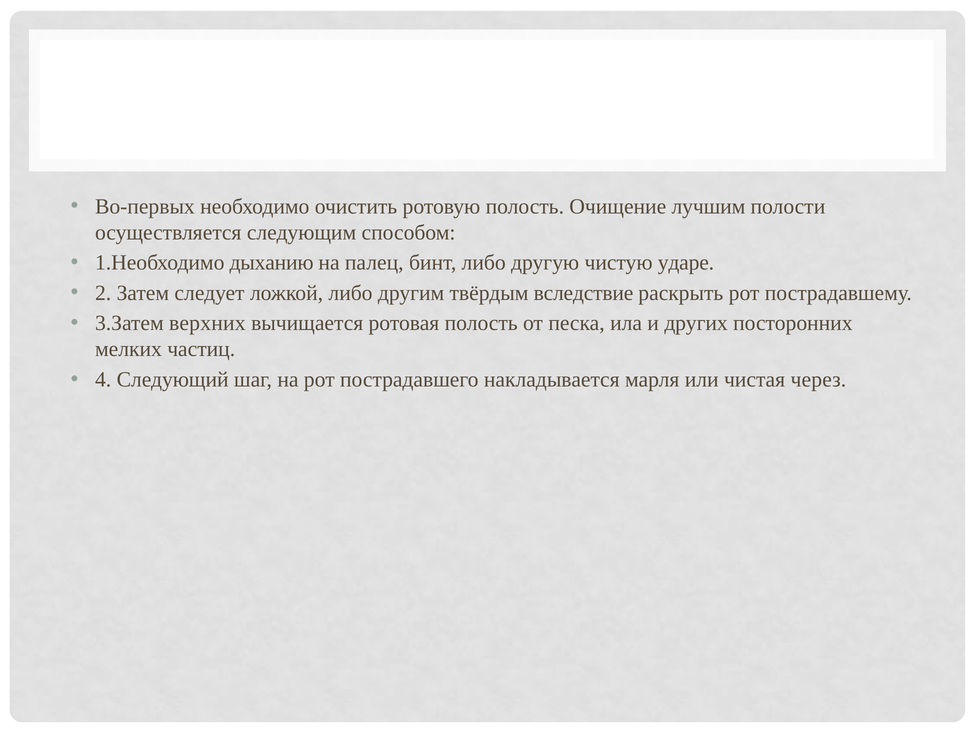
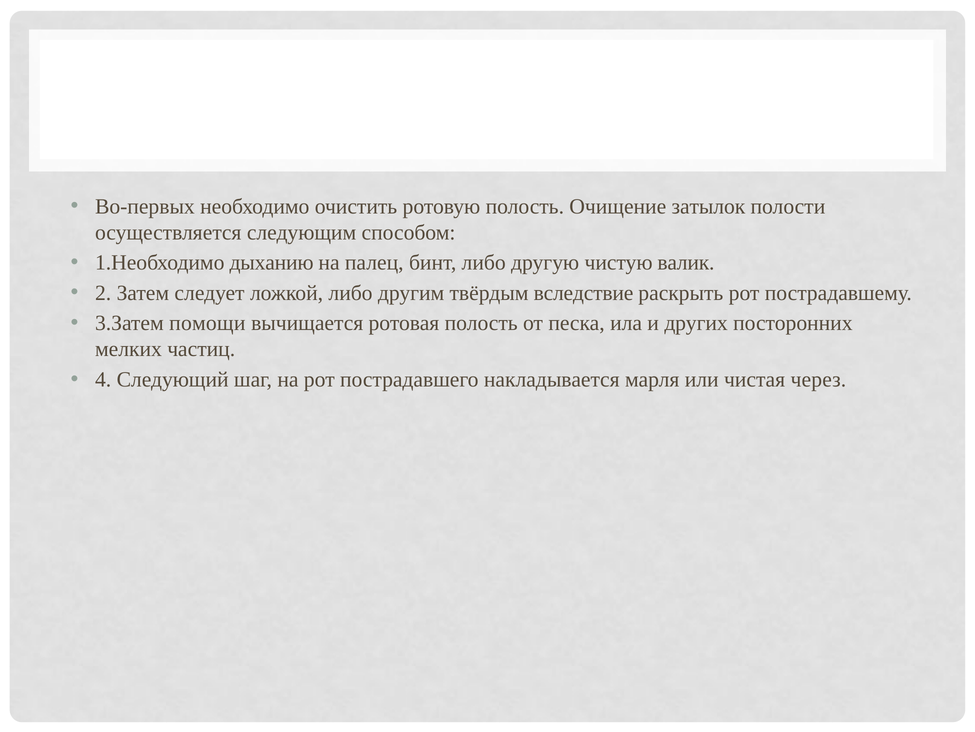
лучшим: лучшим -> затылок
ударе: ударе -> валик
верхних: верхних -> помощи
